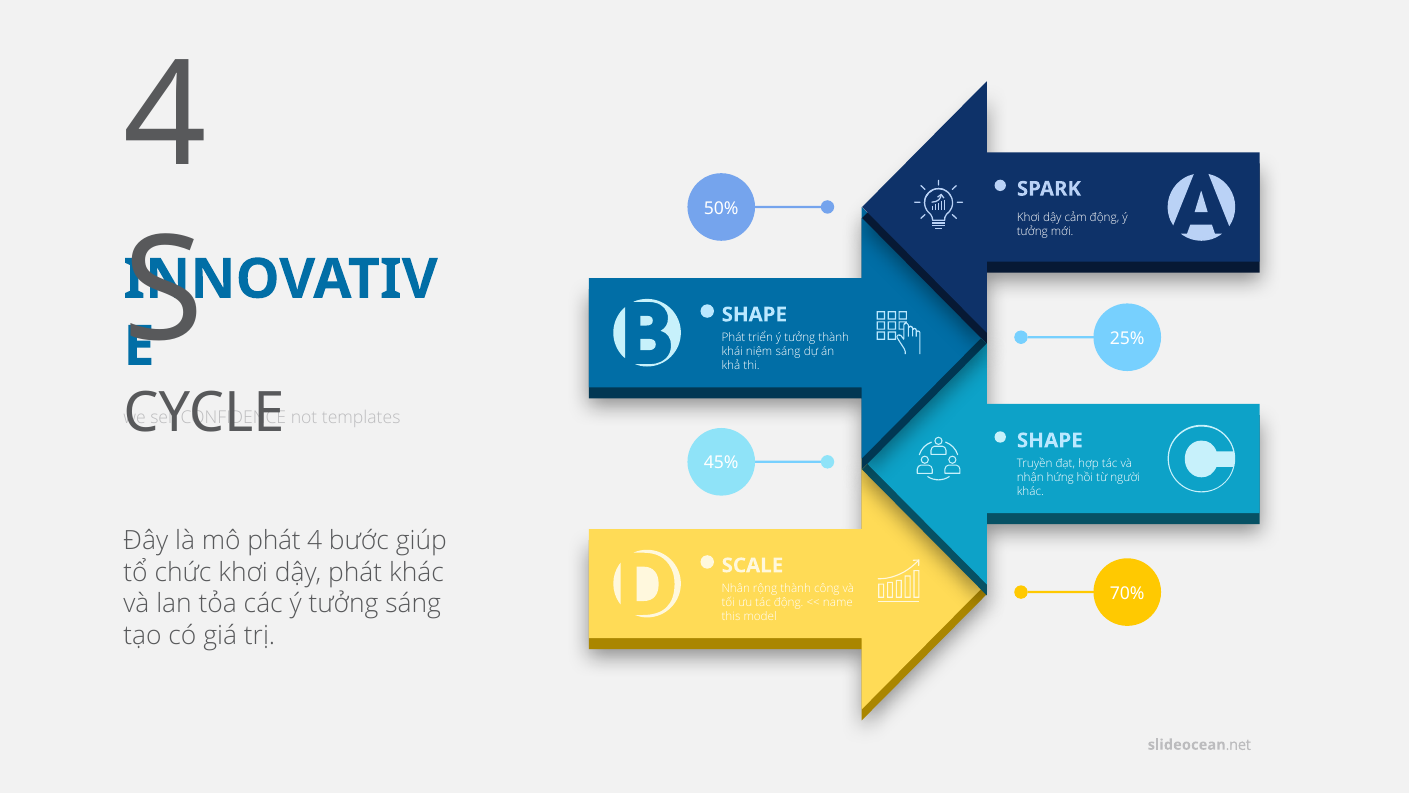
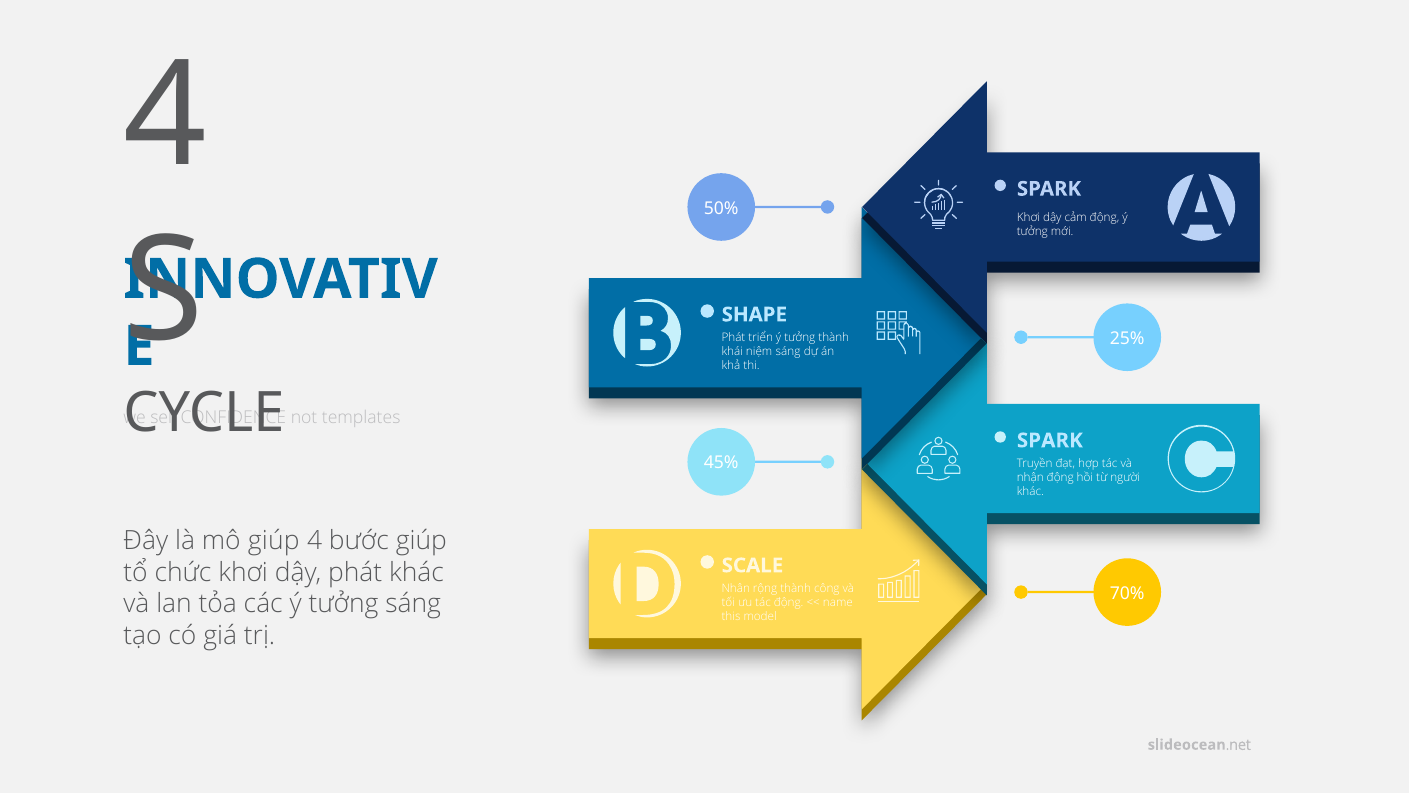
SHAPE at (1050, 440): SHAPE -> SPARK
nhận hứng: hứng -> động
mô phát: phát -> giúp
